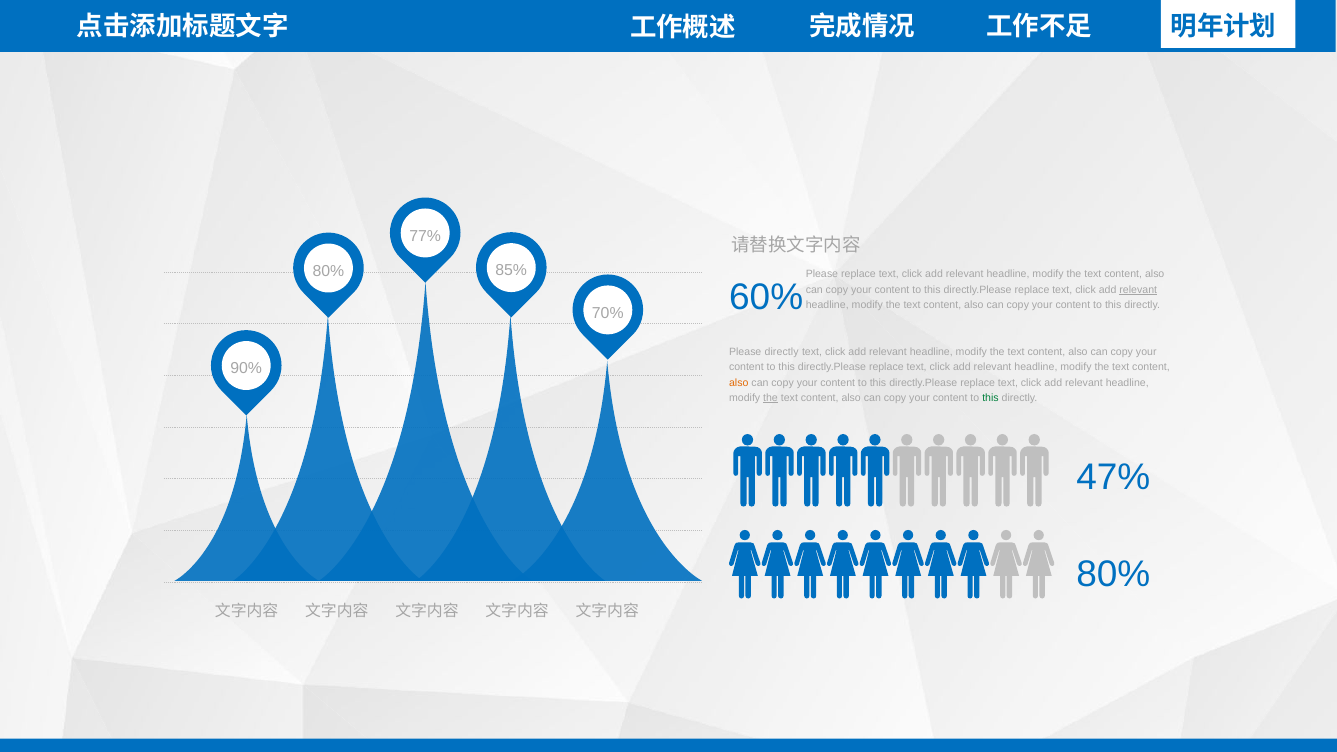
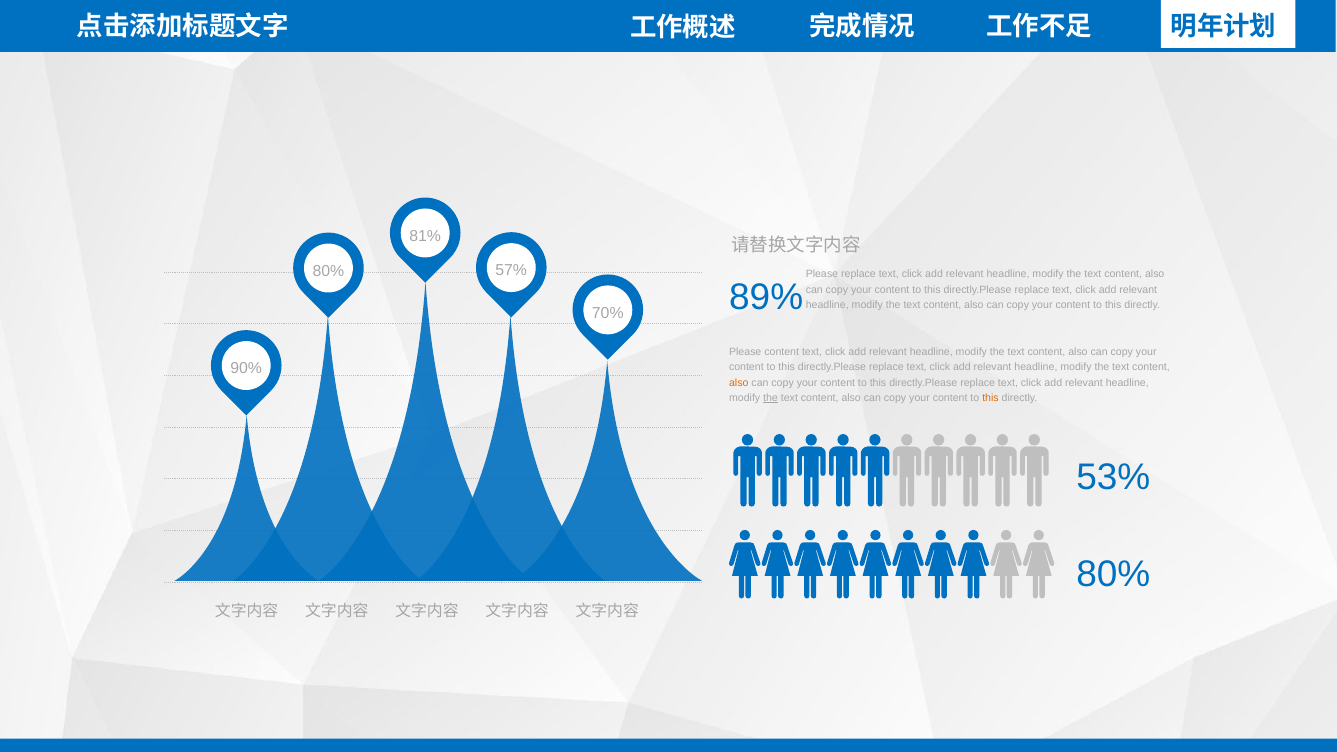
77%: 77% -> 81%
85%: 85% -> 57%
60%: 60% -> 89%
relevant at (1138, 290) underline: present -> none
Please directly: directly -> content
this at (991, 398) colour: green -> orange
47%: 47% -> 53%
